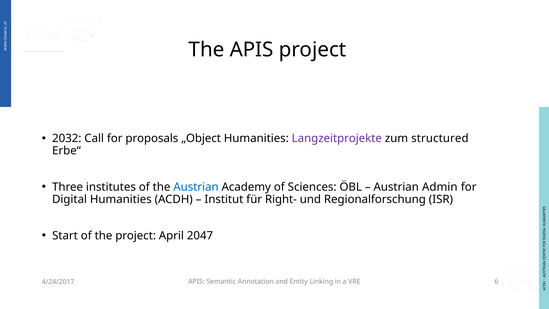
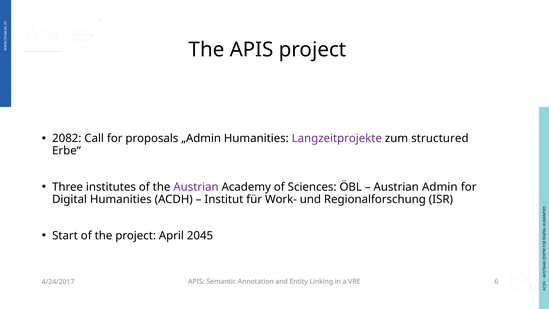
2032: 2032 -> 2082
„Object: „Object -> „Admin
Austrian at (196, 187) colour: blue -> purple
Right-: Right- -> Work-
2047: 2047 -> 2045
